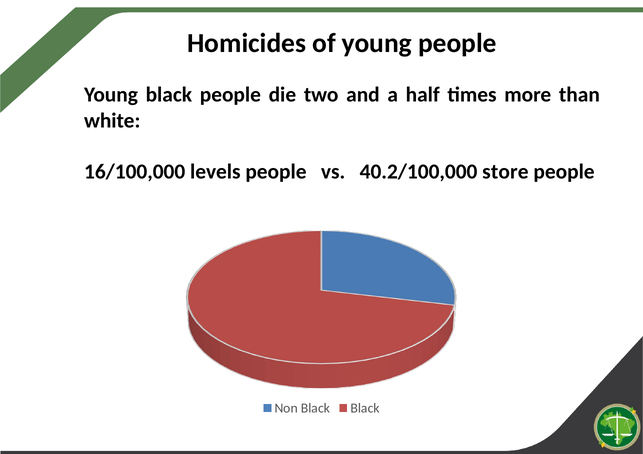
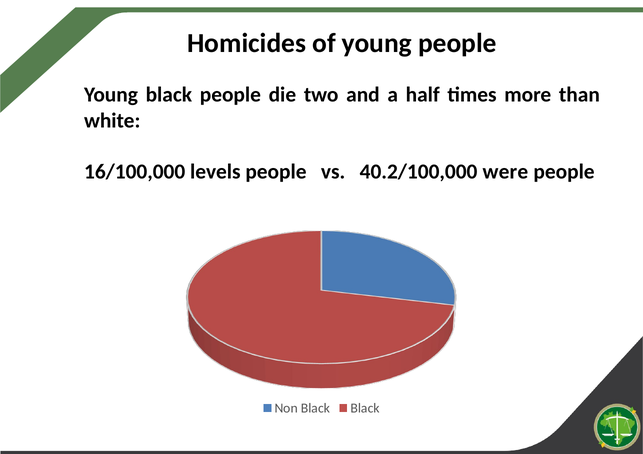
store: store -> were
